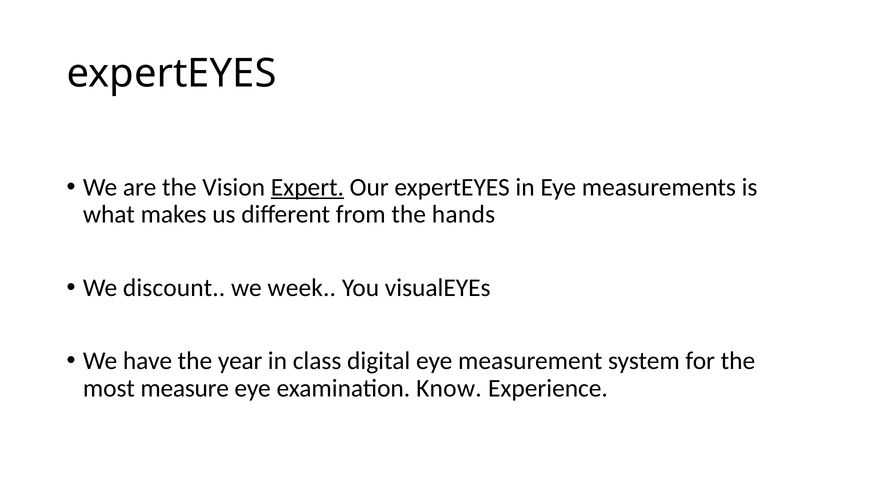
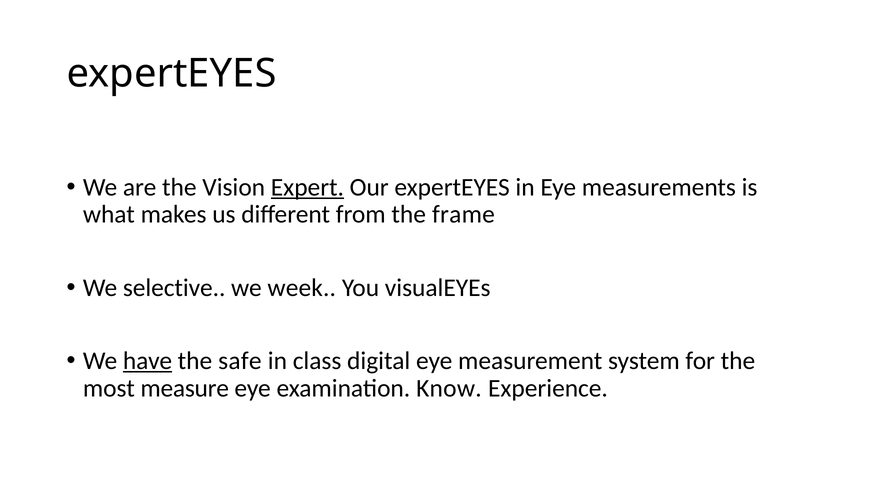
hands: hands -> frame
discount: discount -> selective
have underline: none -> present
year: year -> safe
